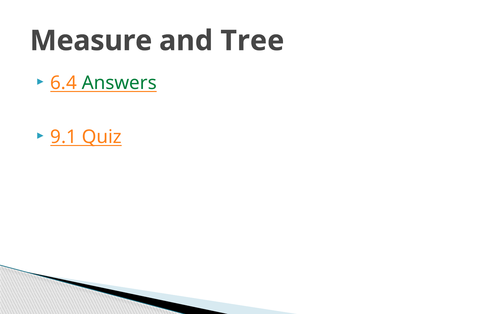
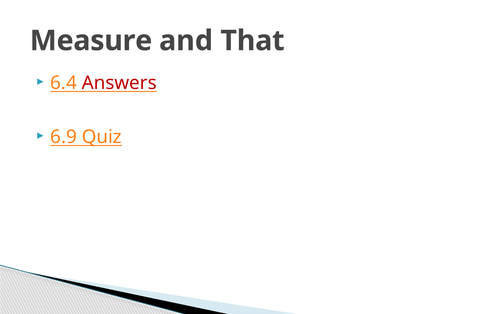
Tree: Tree -> That
Answers colour: green -> red
9.1: 9.1 -> 6.9
